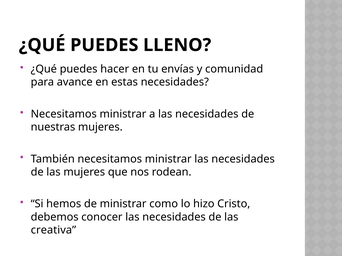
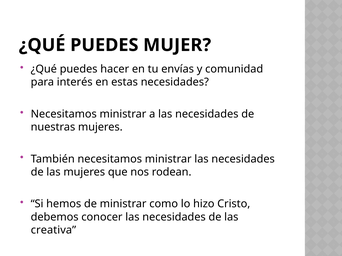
LLENO: LLENO -> MUJER
avance: avance -> interés
